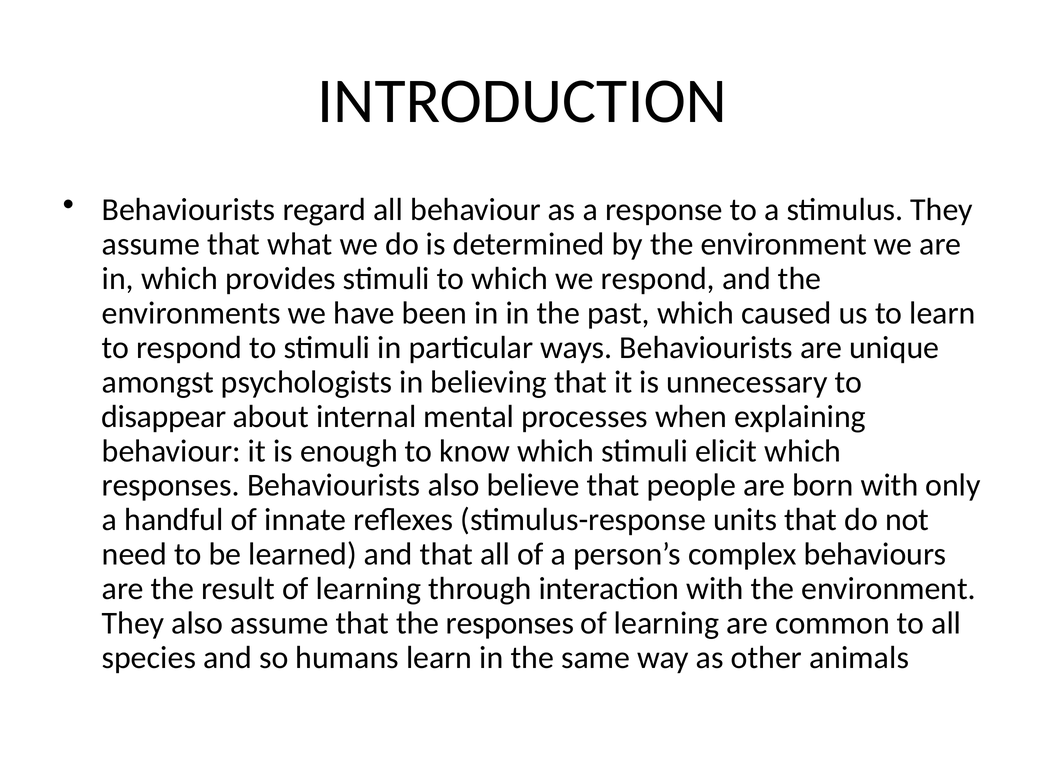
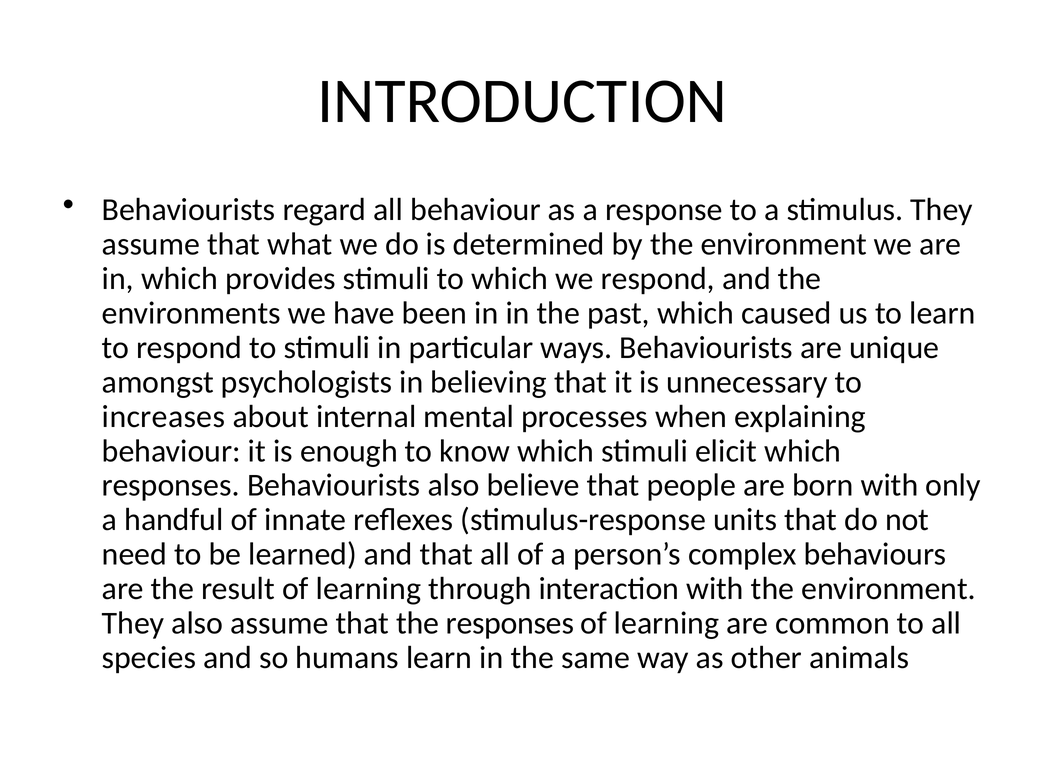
disappear: disappear -> increases
